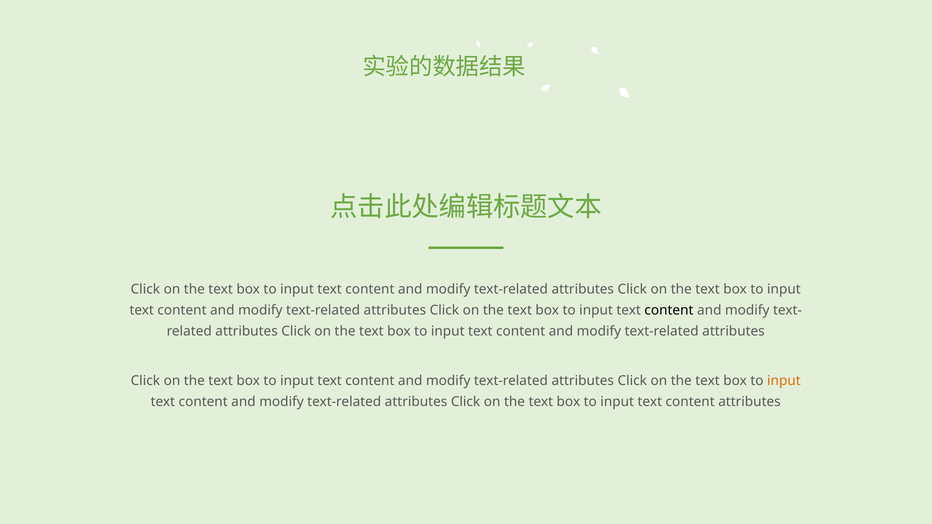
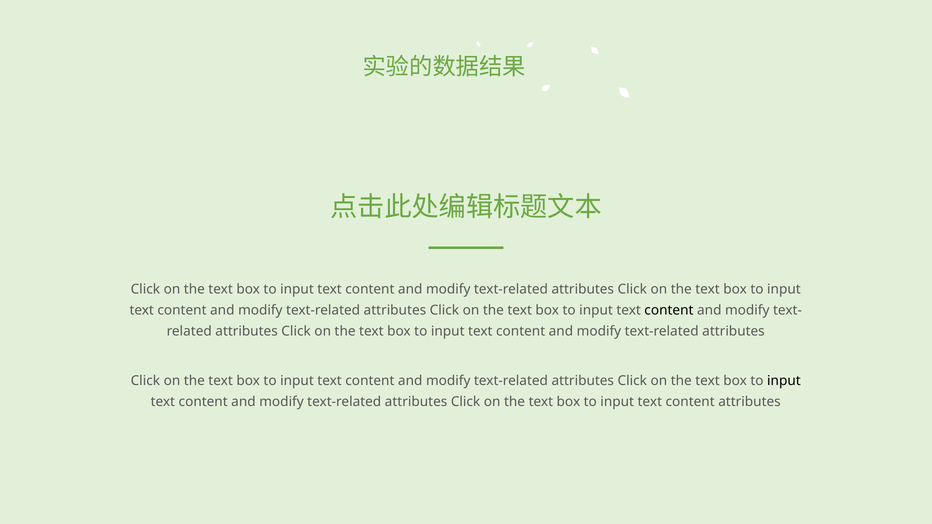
input at (784, 381) colour: orange -> black
